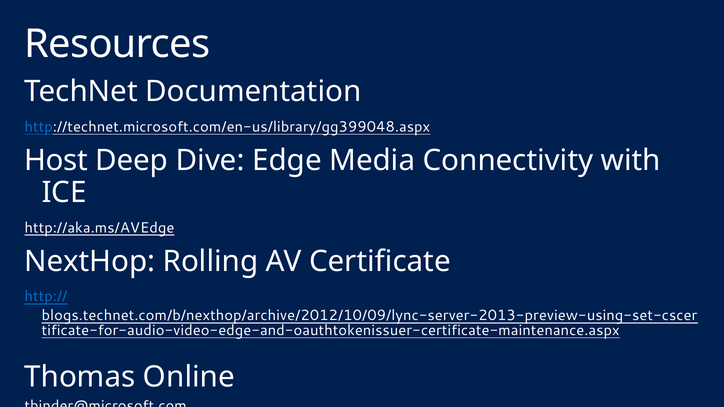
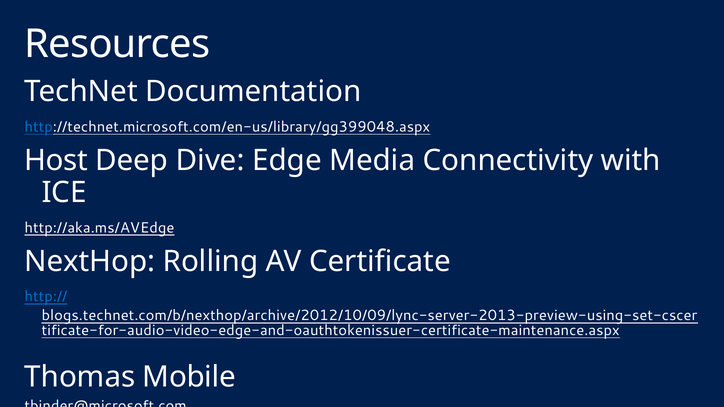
Online: Online -> Mobile
